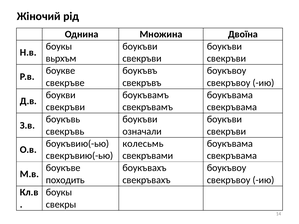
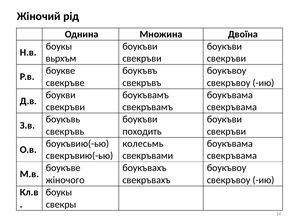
означали: означали -> походить
походить: походить -> жіночого
